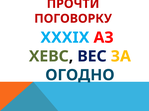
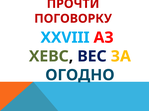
XXXIX: XXXIX -> XXVIII
